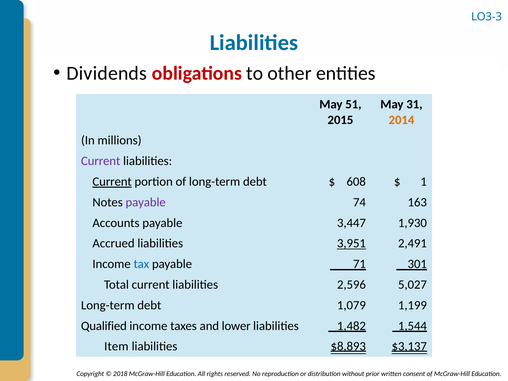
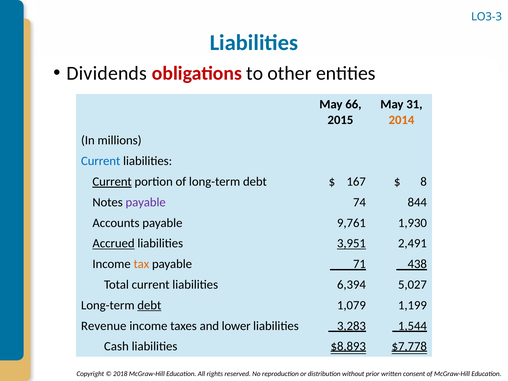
51: 51 -> 66
Current at (101, 161) colour: purple -> blue
608: 608 -> 167
1: 1 -> 8
163: 163 -> 844
3,447: 3,447 -> 9,761
Accrued underline: none -> present
tax colour: blue -> orange
301: 301 -> 438
2,596: 2,596 -> 6,394
debt at (149, 305) underline: none -> present
Qualified: Qualified -> Revenue
1,482: 1,482 -> 3,283
Item: Item -> Cash
$3,137: $3,137 -> $7,778
